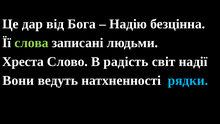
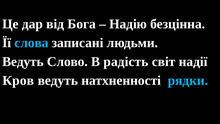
слова colour: light green -> light blue
Хреста at (23, 61): Хреста -> Ведуть
Вони: Вони -> Кров
